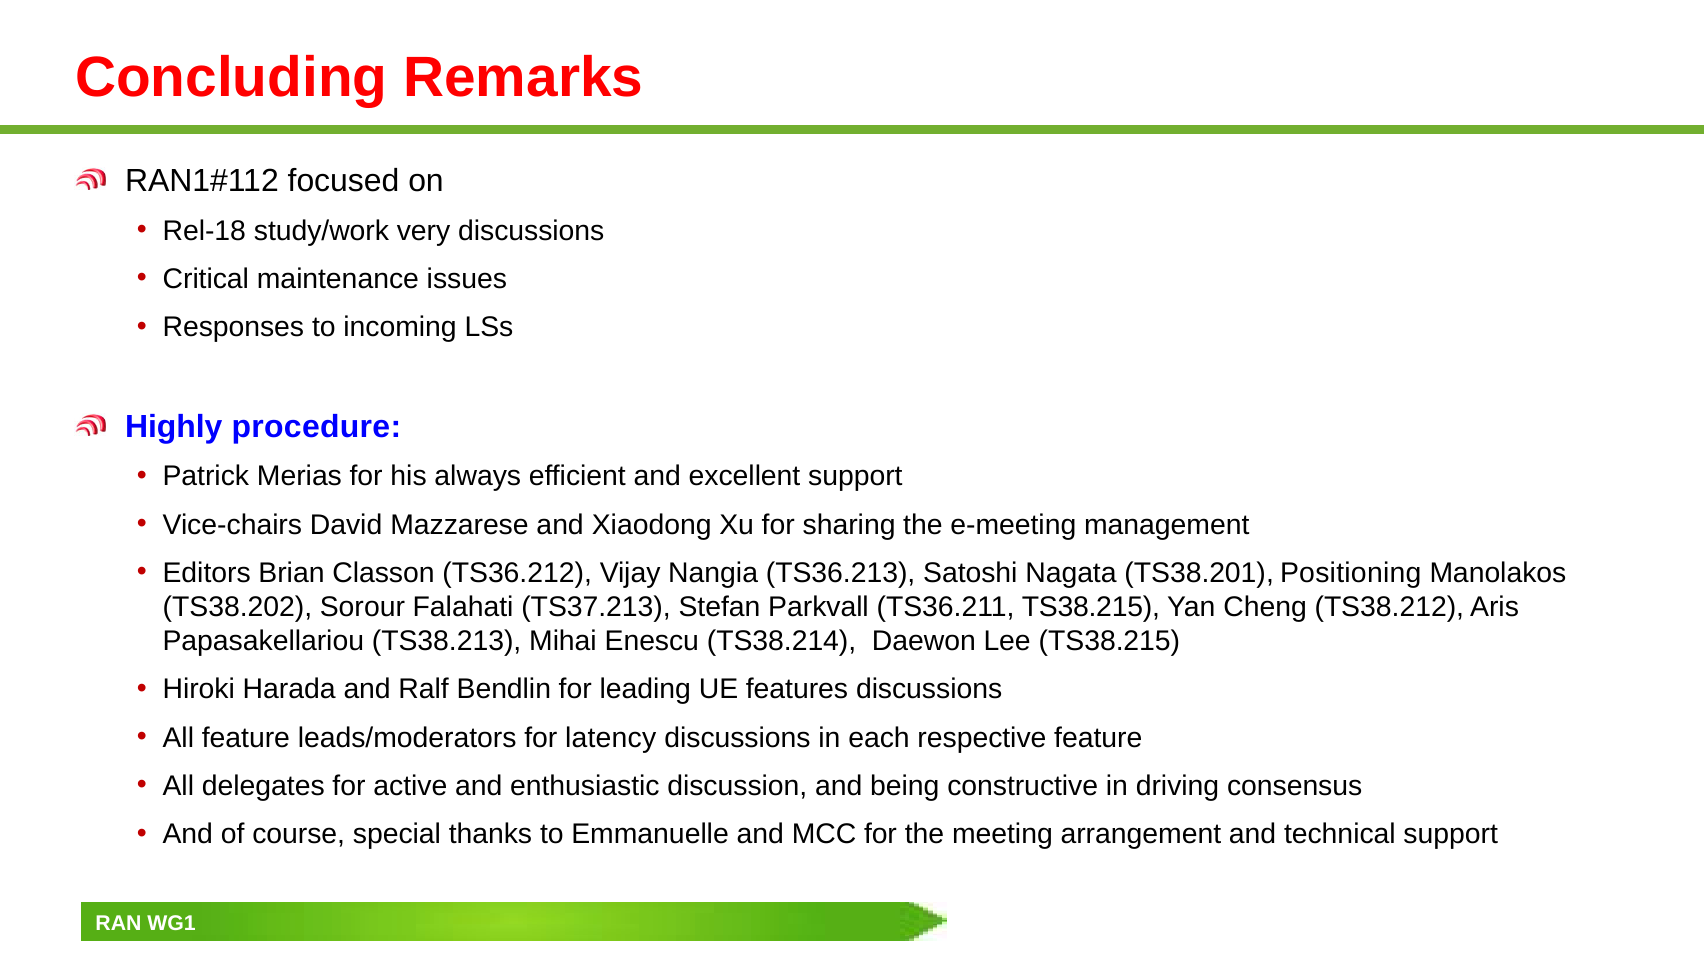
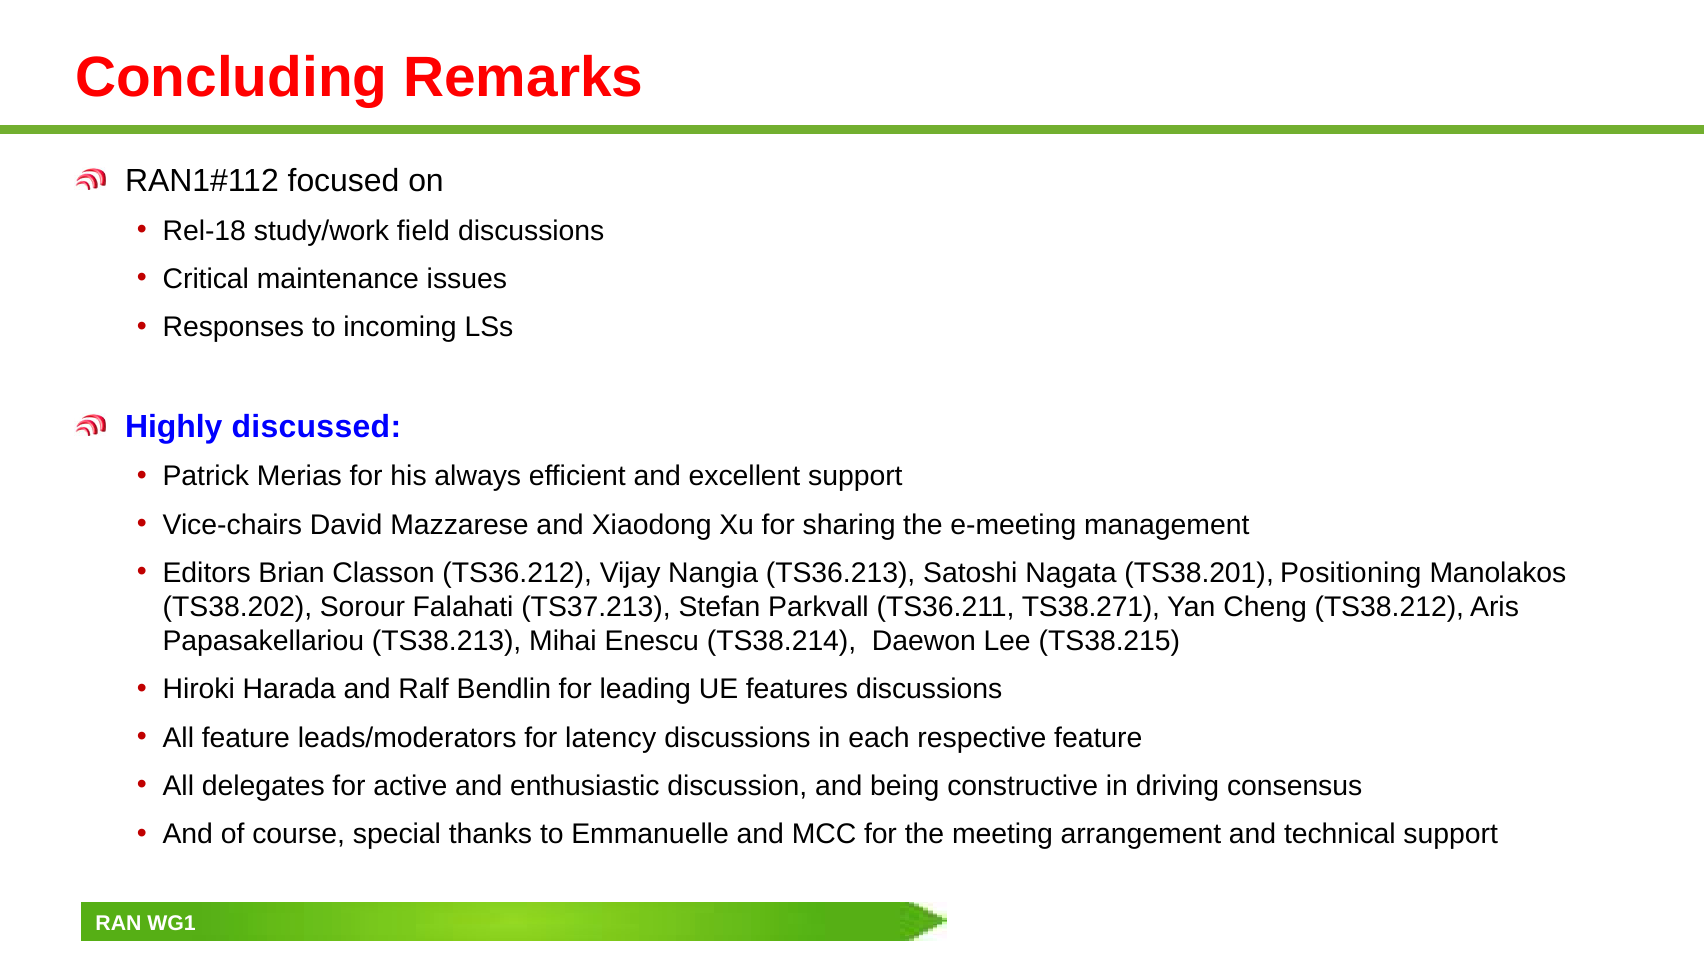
very: very -> field
procedure: procedure -> discussed
TS36.211 TS38.215: TS38.215 -> TS38.271
